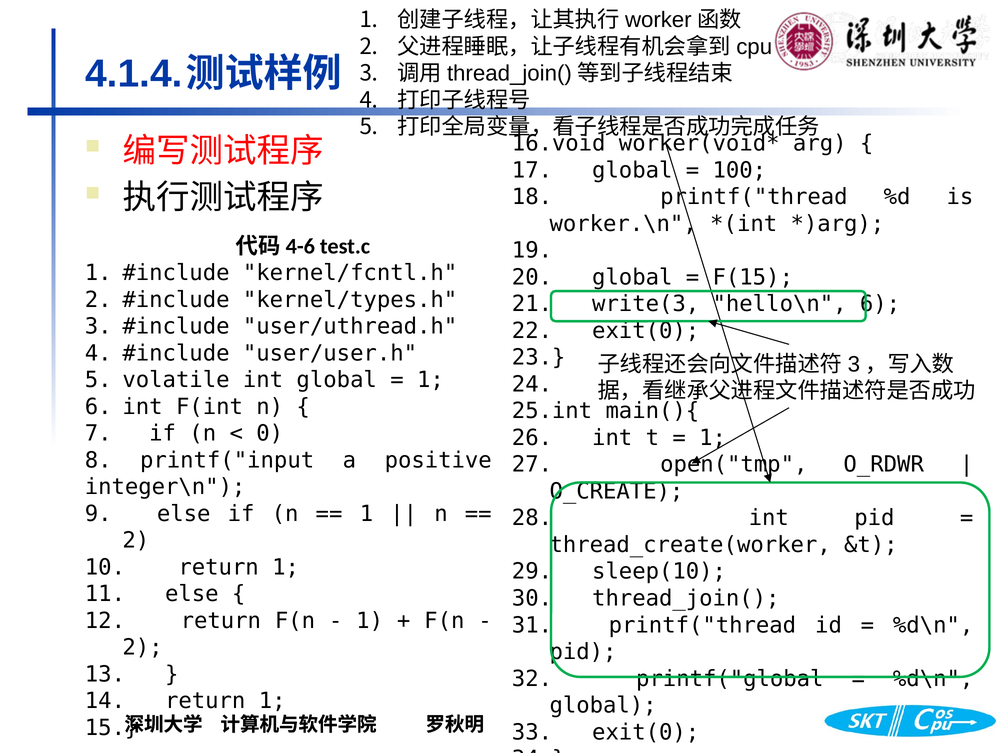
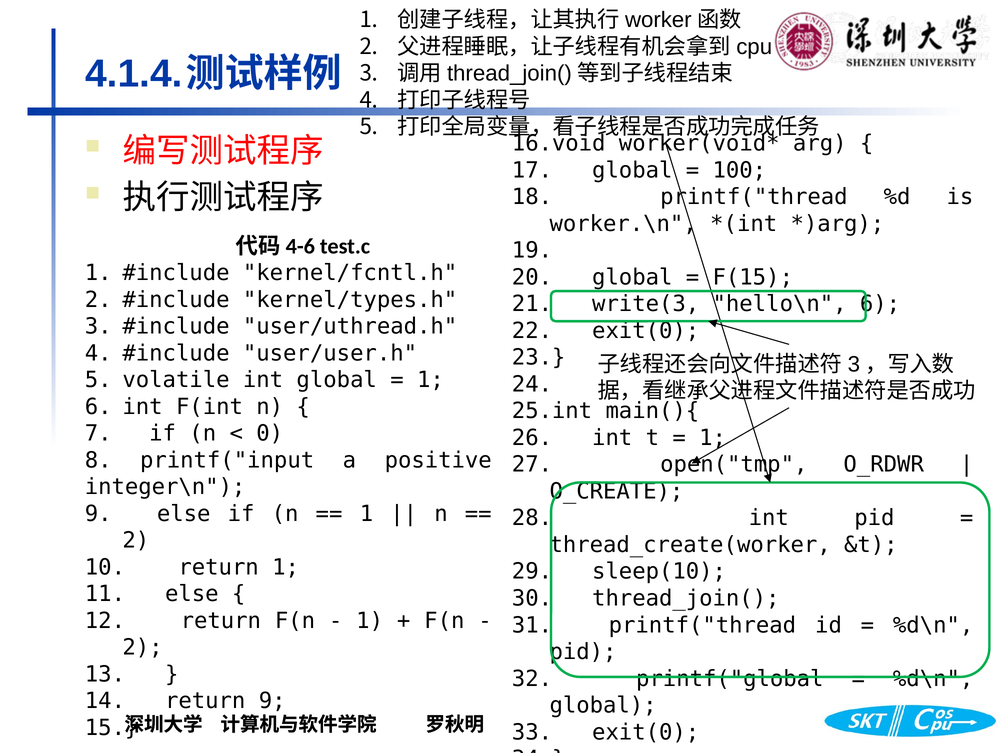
1 at (272, 701): 1 -> 9
